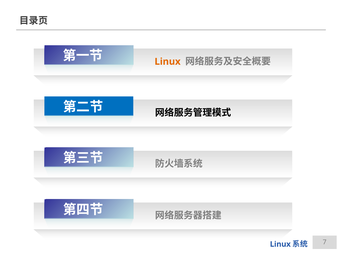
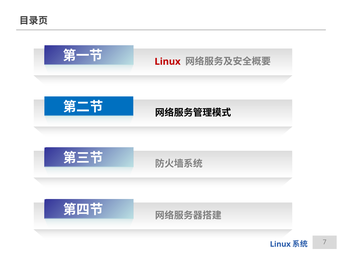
Linux at (168, 61) colour: orange -> red
